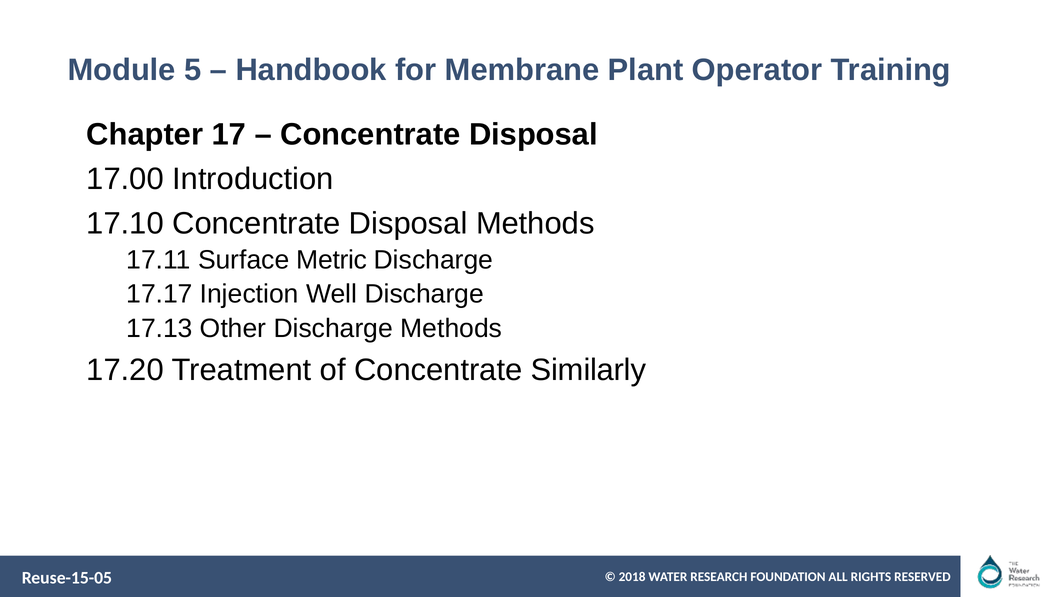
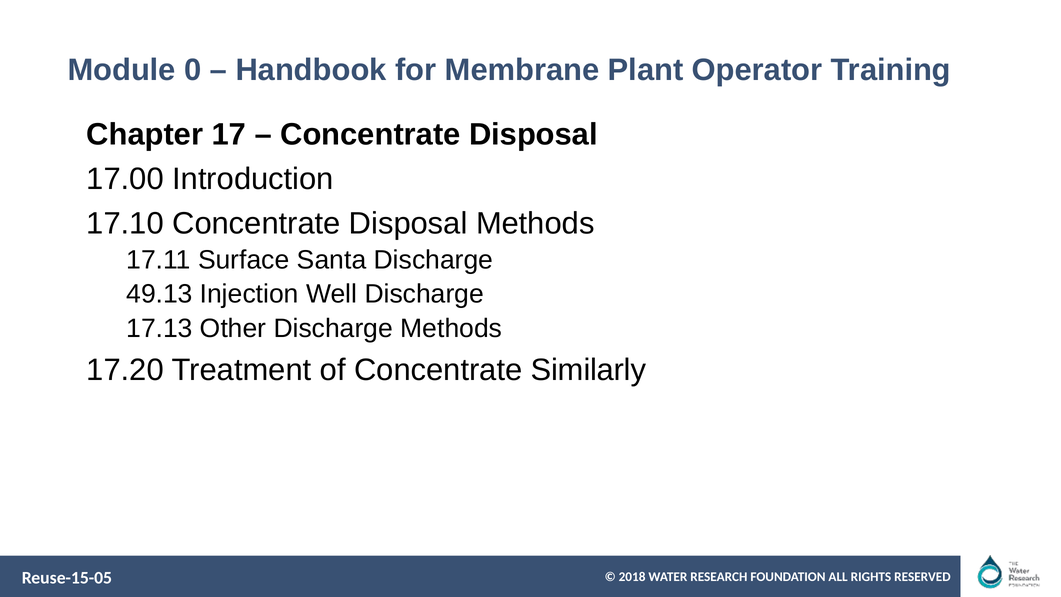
5: 5 -> 0
Metric: Metric -> Santa
17.17: 17.17 -> 49.13
